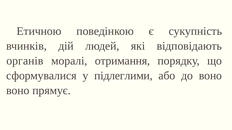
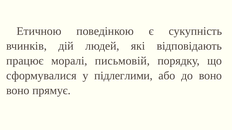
органів: органів -> працює
отримання: отримання -> письмовій
